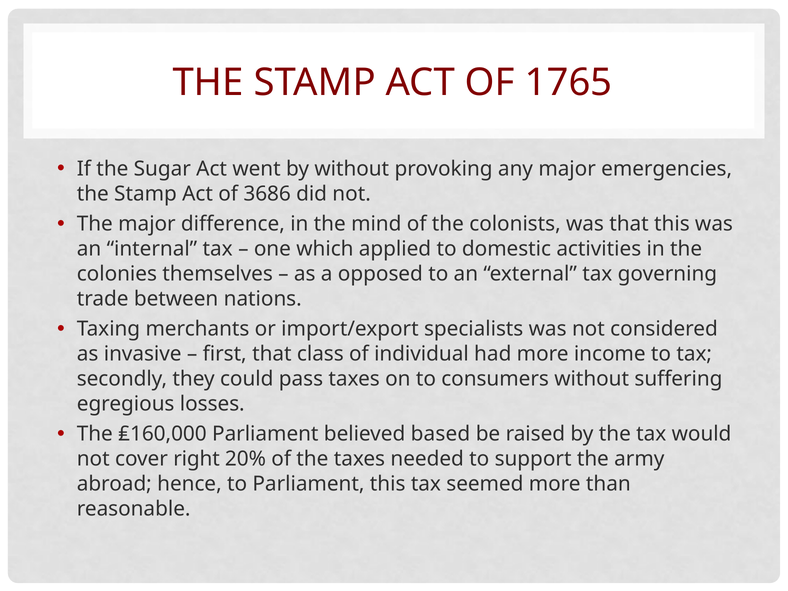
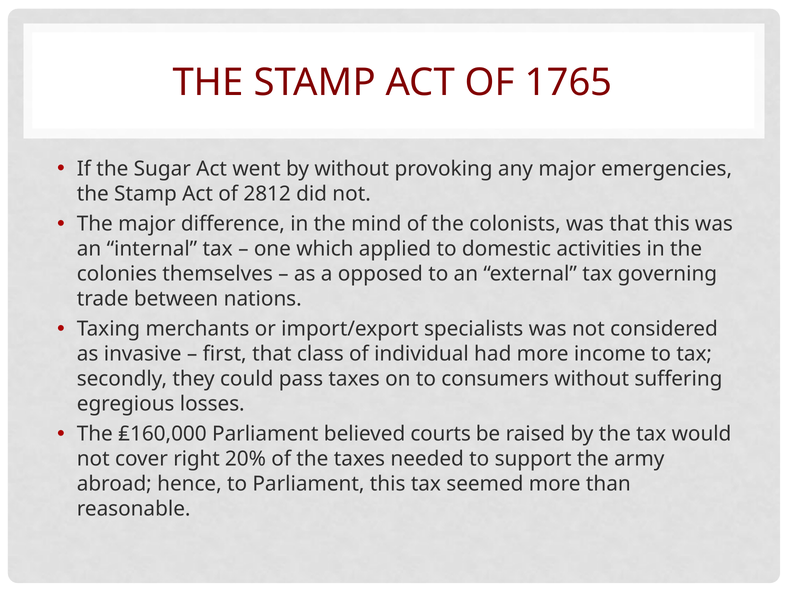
3686: 3686 -> 2812
based: based -> courts
